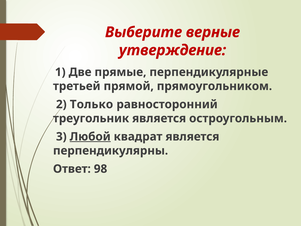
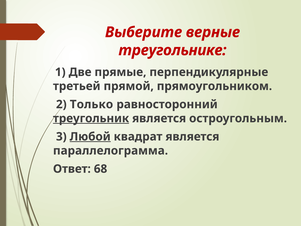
утверждение: утверждение -> треугольнике
треугольник underline: none -> present
перпендикулярны: перпендикулярны -> параллелограмма
98: 98 -> 68
